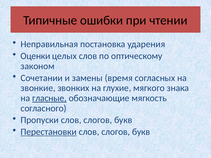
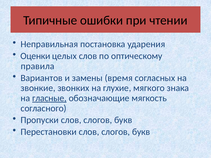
законом: законом -> правила
Сочетании: Сочетании -> Вариантов
Перестановки underline: present -> none
